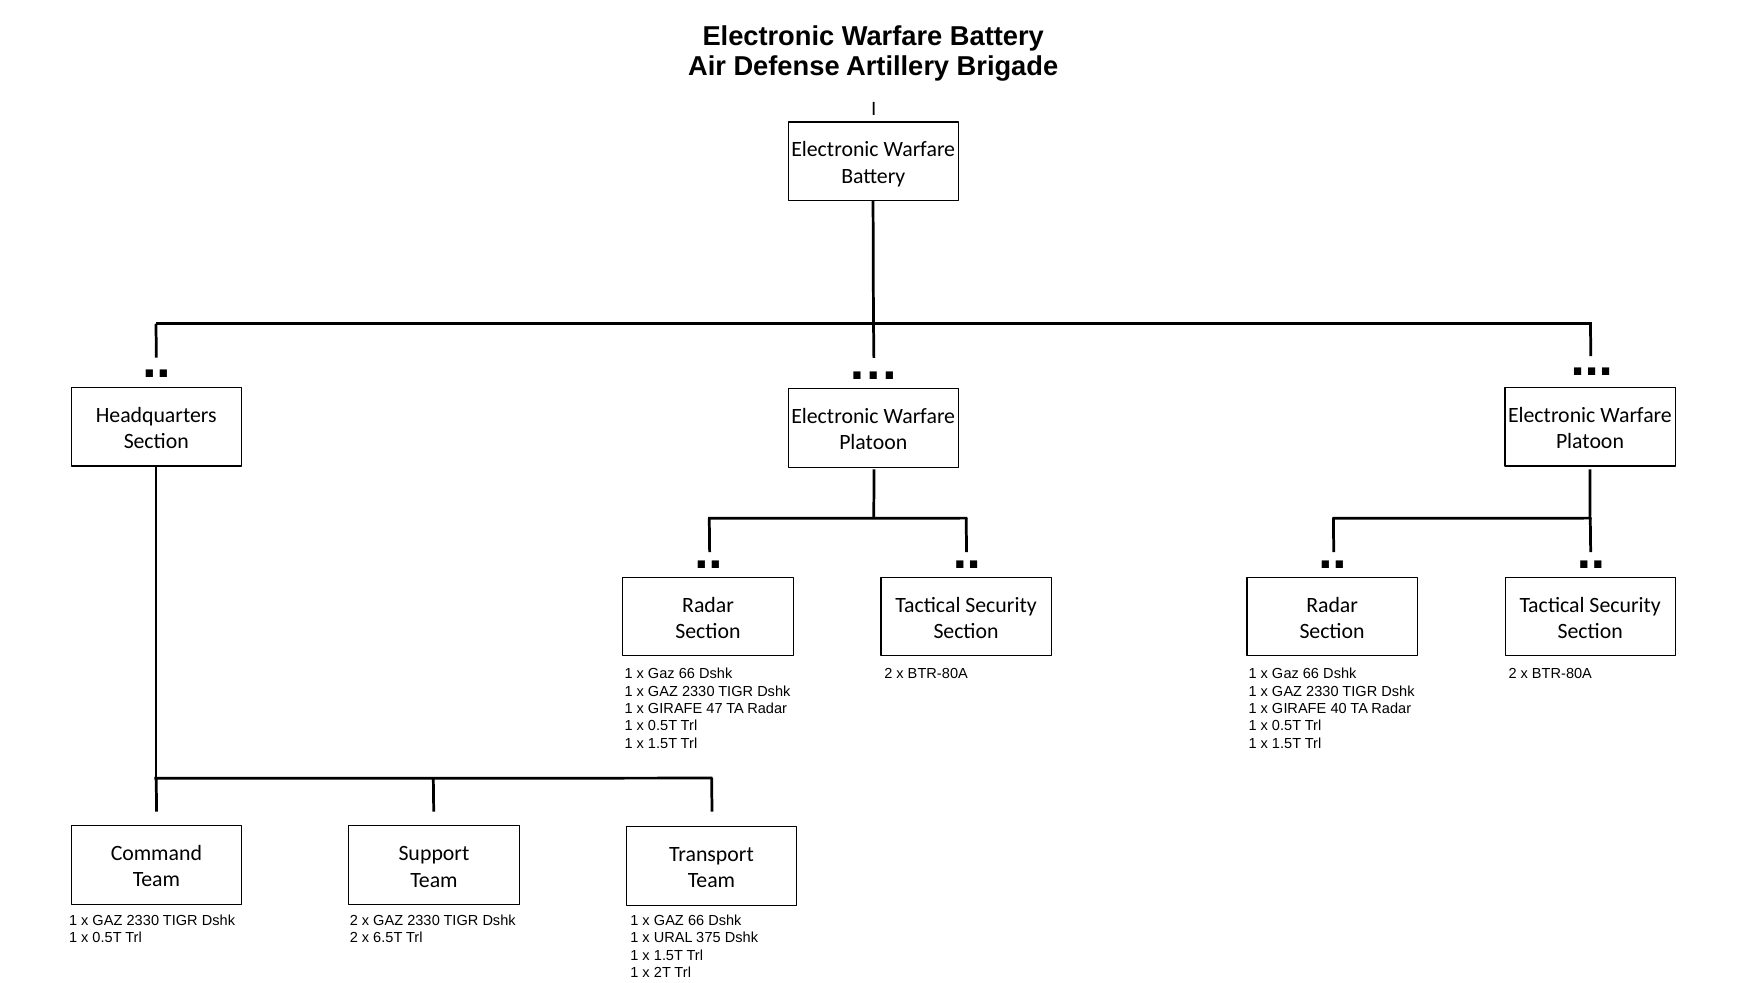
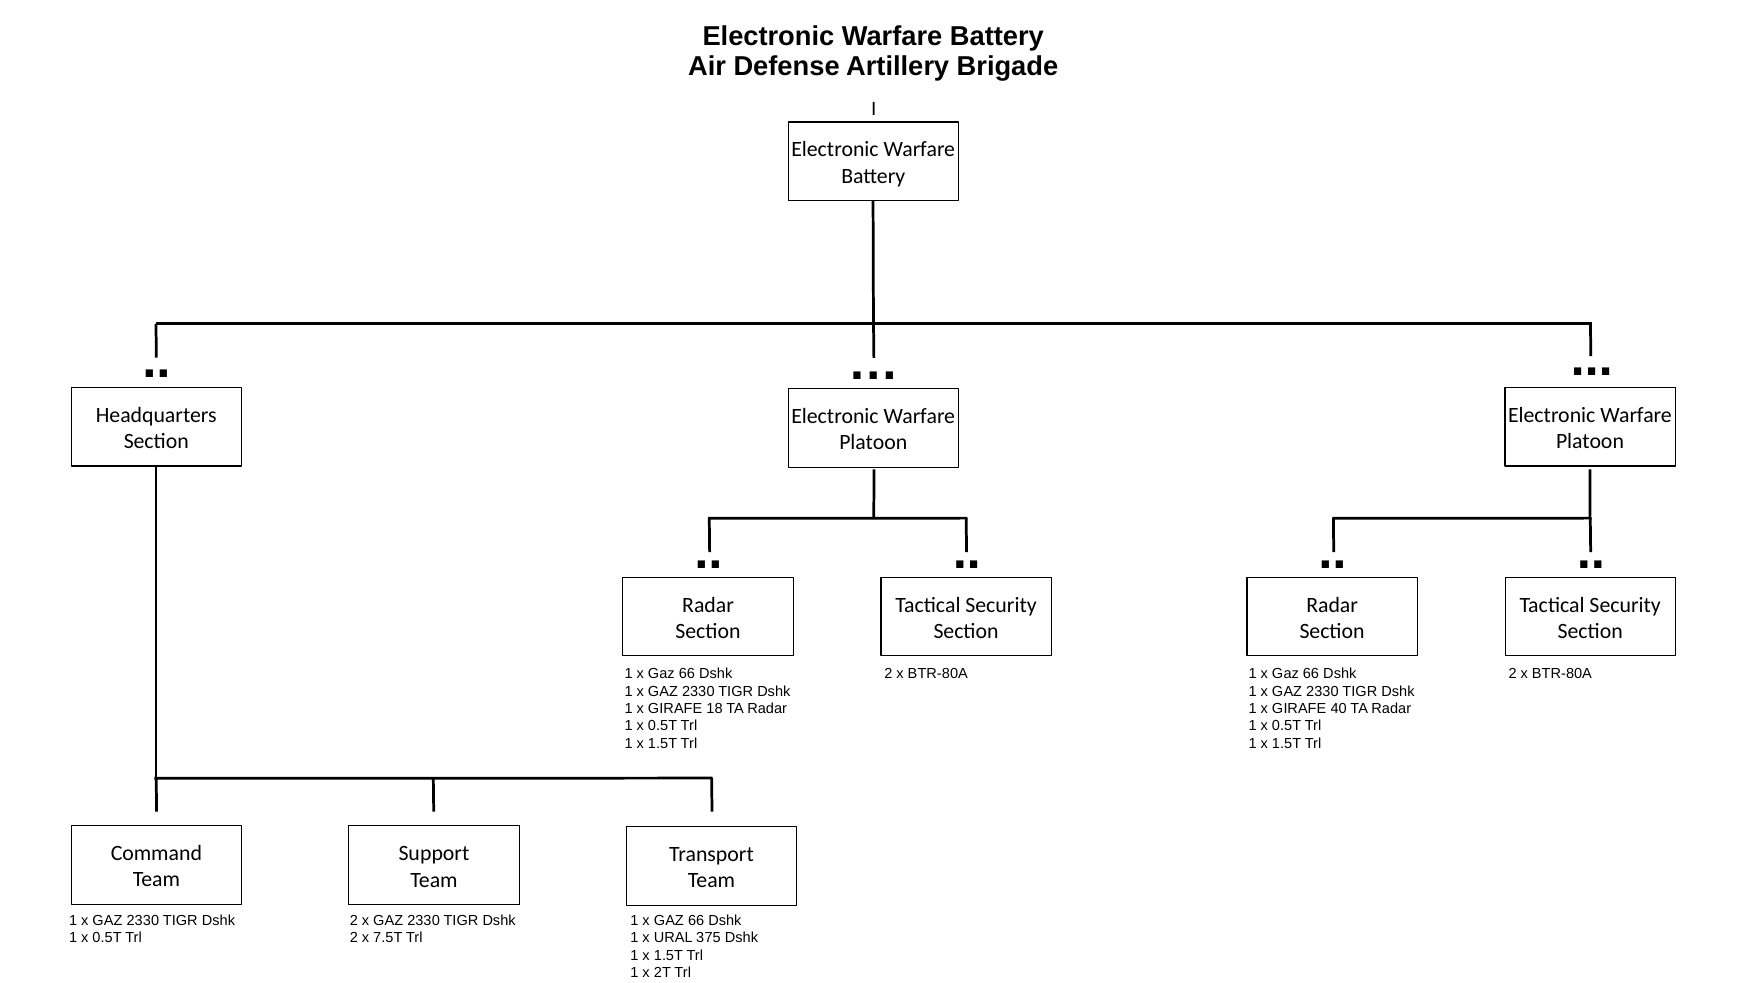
47: 47 -> 18
6.5T: 6.5T -> 7.5T
